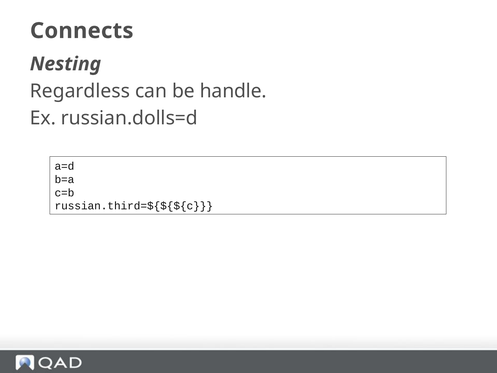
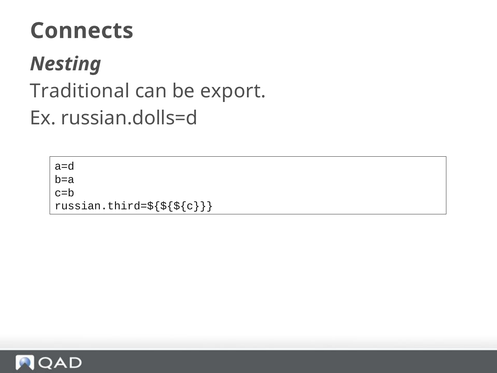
Regardless: Regardless -> Traditional
handle: handle -> export
